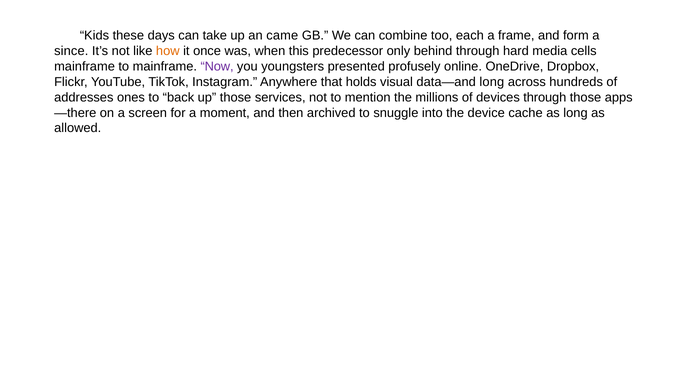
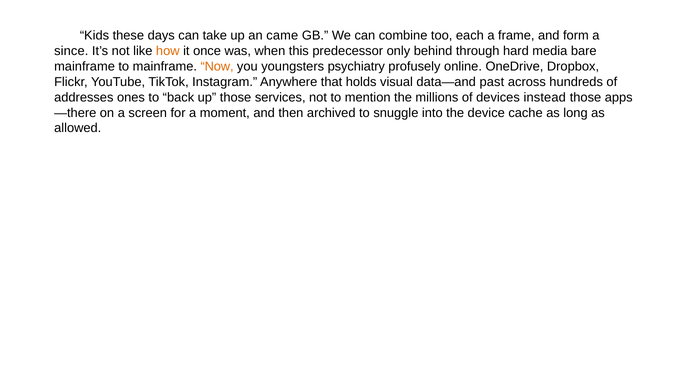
cells: cells -> bare
Now colour: purple -> orange
presented: presented -> psychiatry
data—and long: long -> past
devices through: through -> instead
